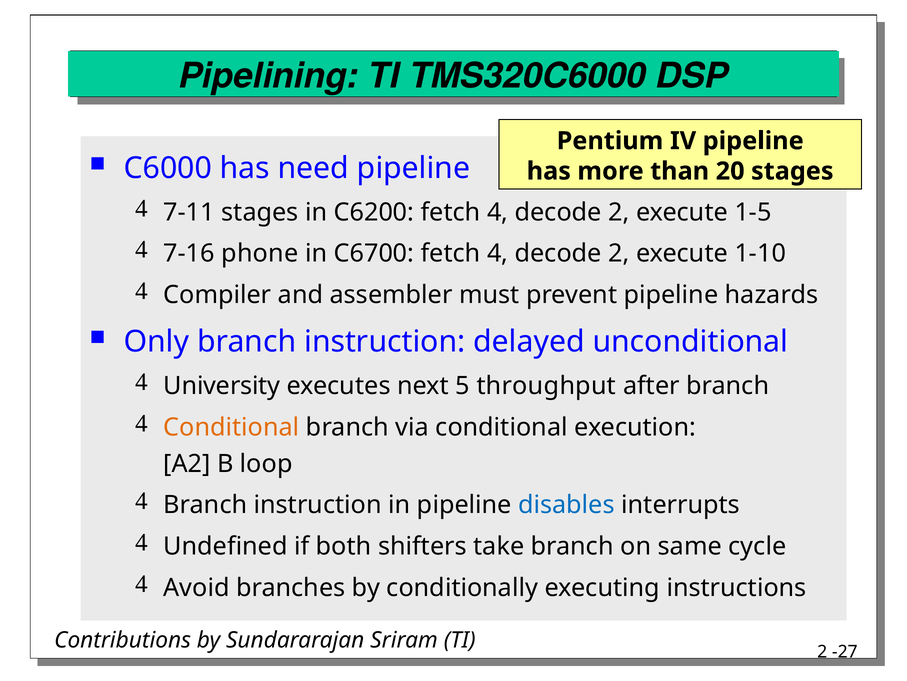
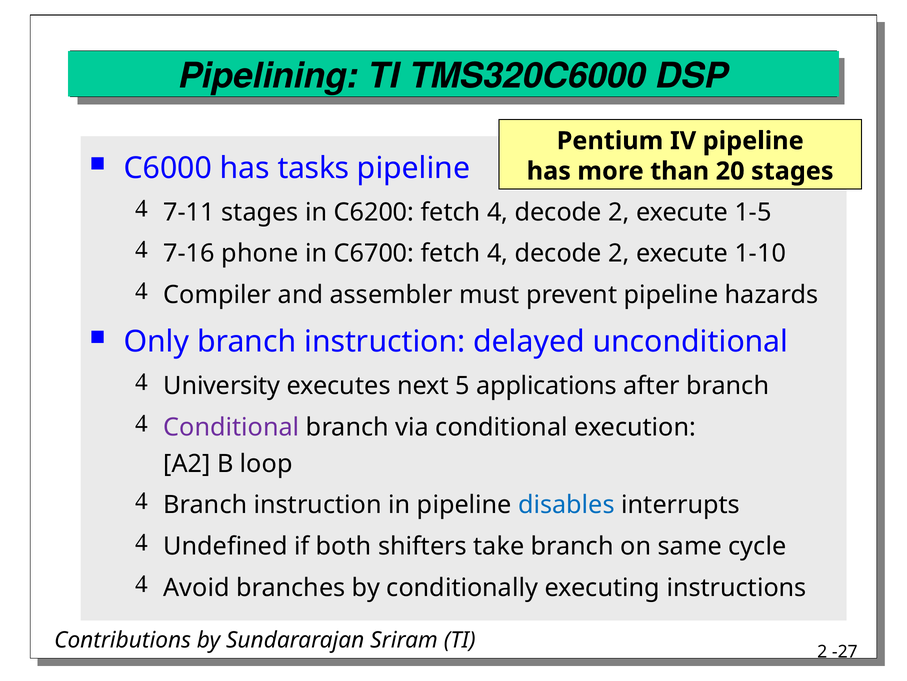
need: need -> tasks
throughput: throughput -> applications
Conditional at (231, 427) colour: orange -> purple
